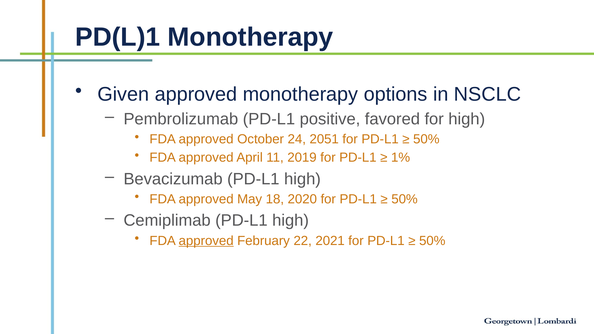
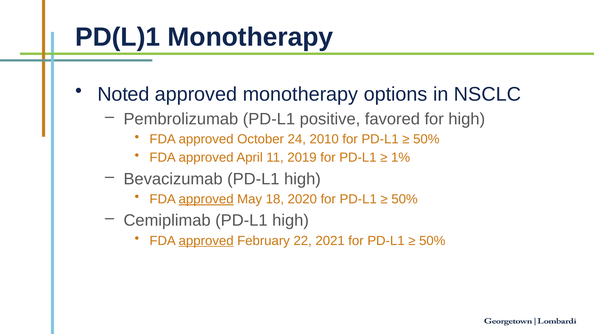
Given: Given -> Noted
2051: 2051 -> 2010
approved at (206, 199) underline: none -> present
